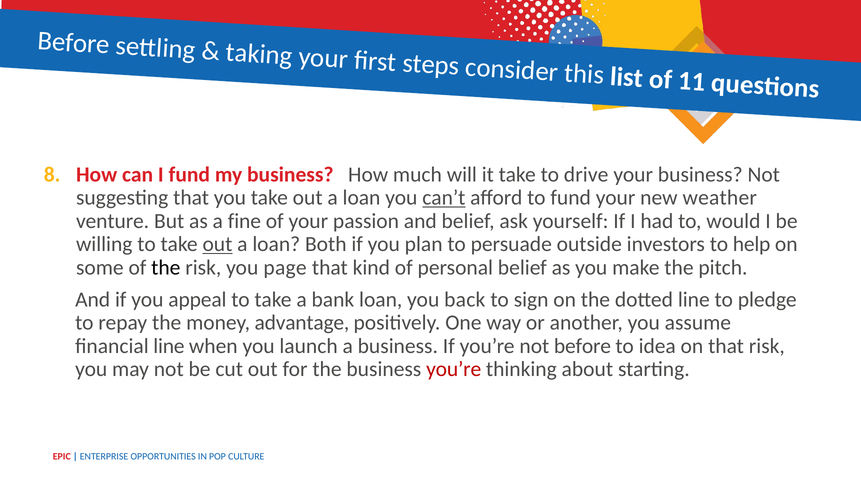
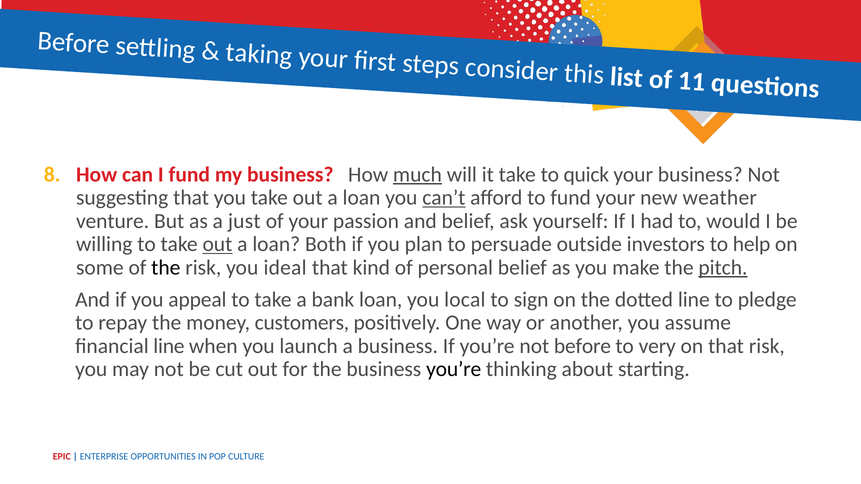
much underline: none -> present
drive: drive -> quick
fine: fine -> just
page: page -> ideal
pitch underline: none -> present
back: back -> local
advantage: advantage -> customers
idea: idea -> very
you’re at (454, 370) colour: red -> black
